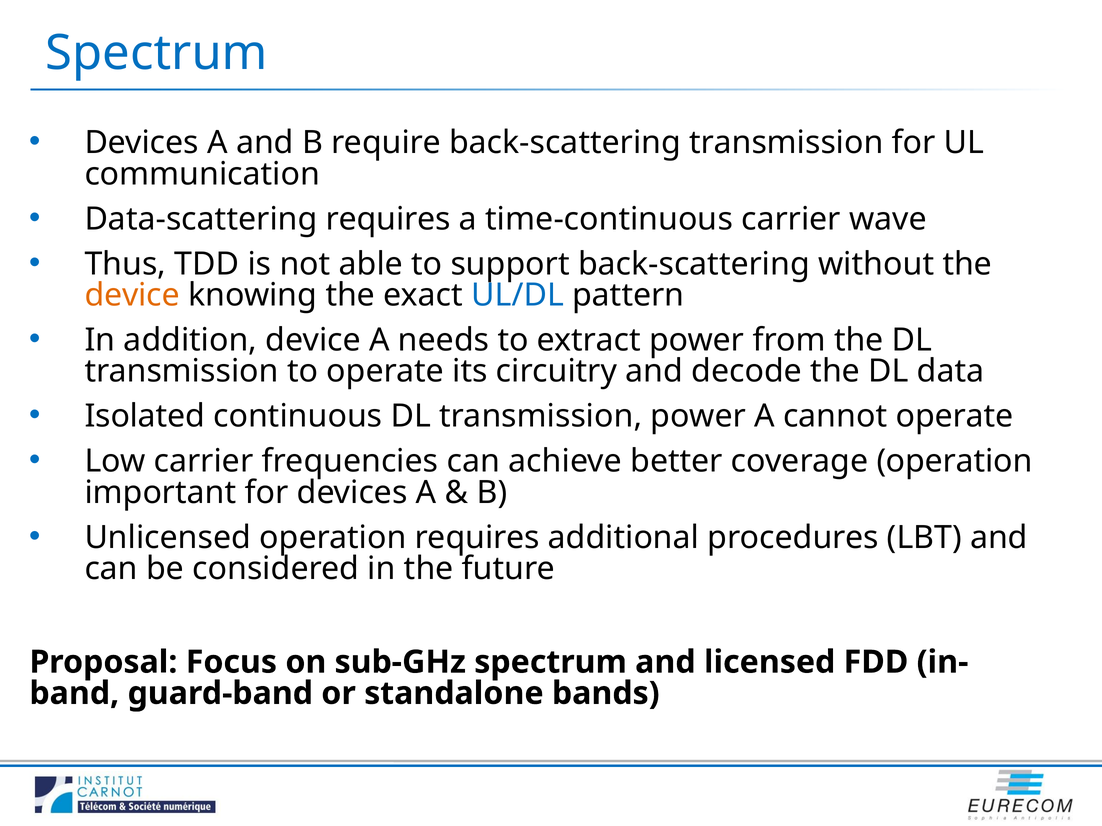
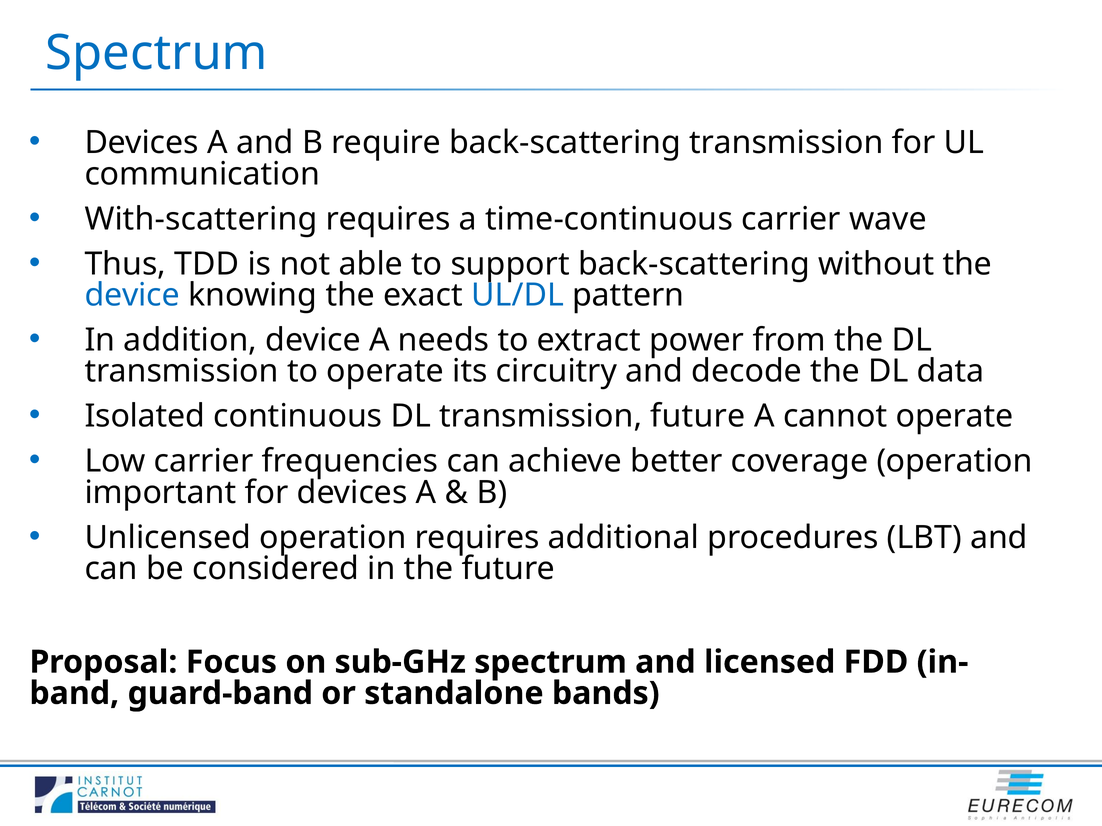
Data-scattering: Data-scattering -> With-scattering
device at (132, 295) colour: orange -> blue
transmission power: power -> future
